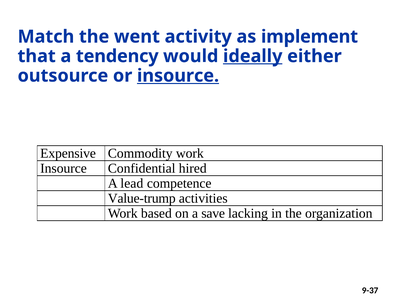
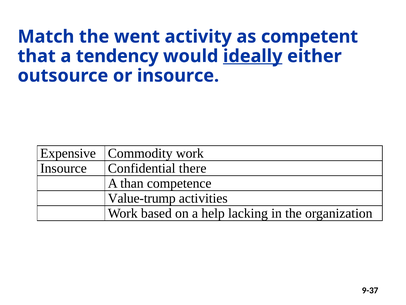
implement: implement -> competent
insource at (178, 76) underline: present -> none
hired: hired -> there
lead: lead -> than
save: save -> help
